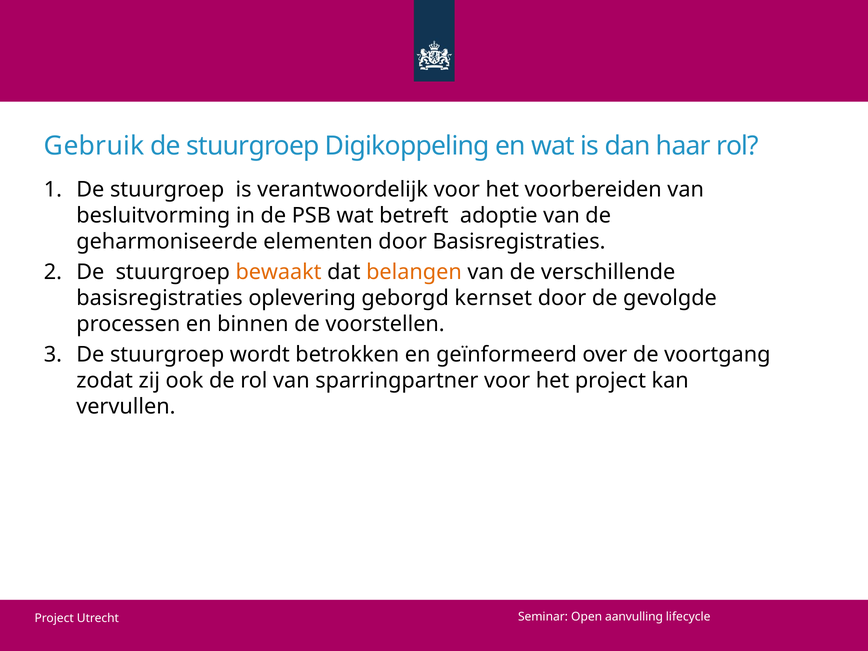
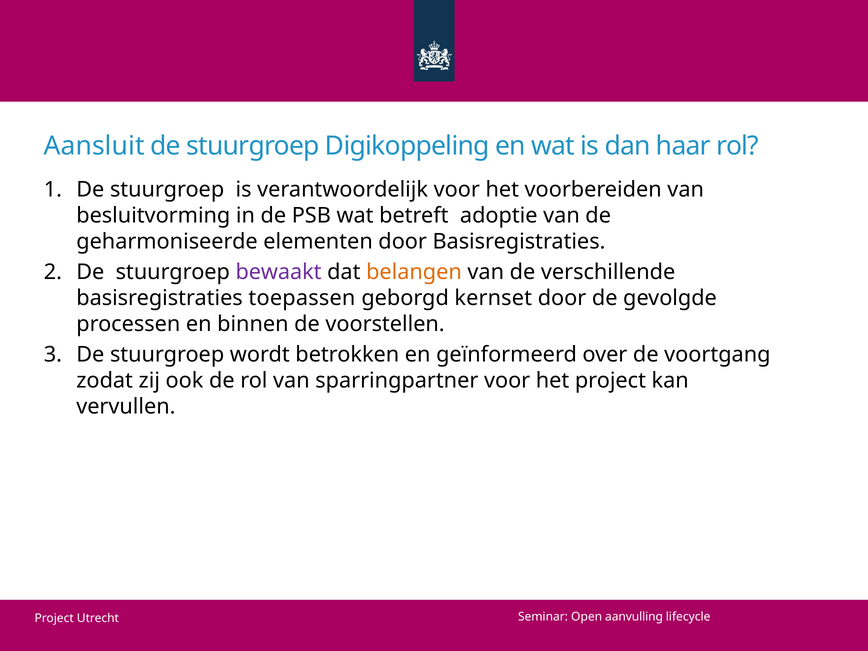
Gebruik: Gebruik -> Aansluit
bewaakt colour: orange -> purple
oplevering: oplevering -> toepassen
